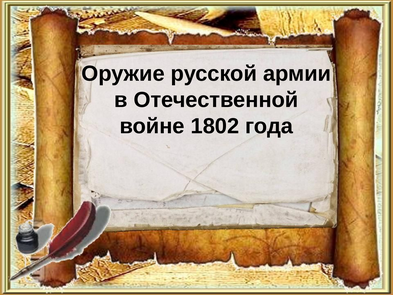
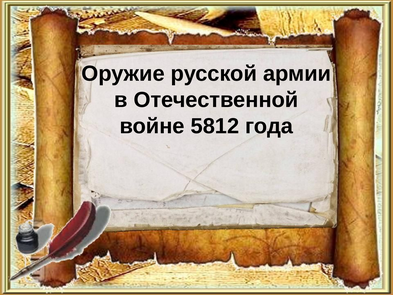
1802: 1802 -> 5812
